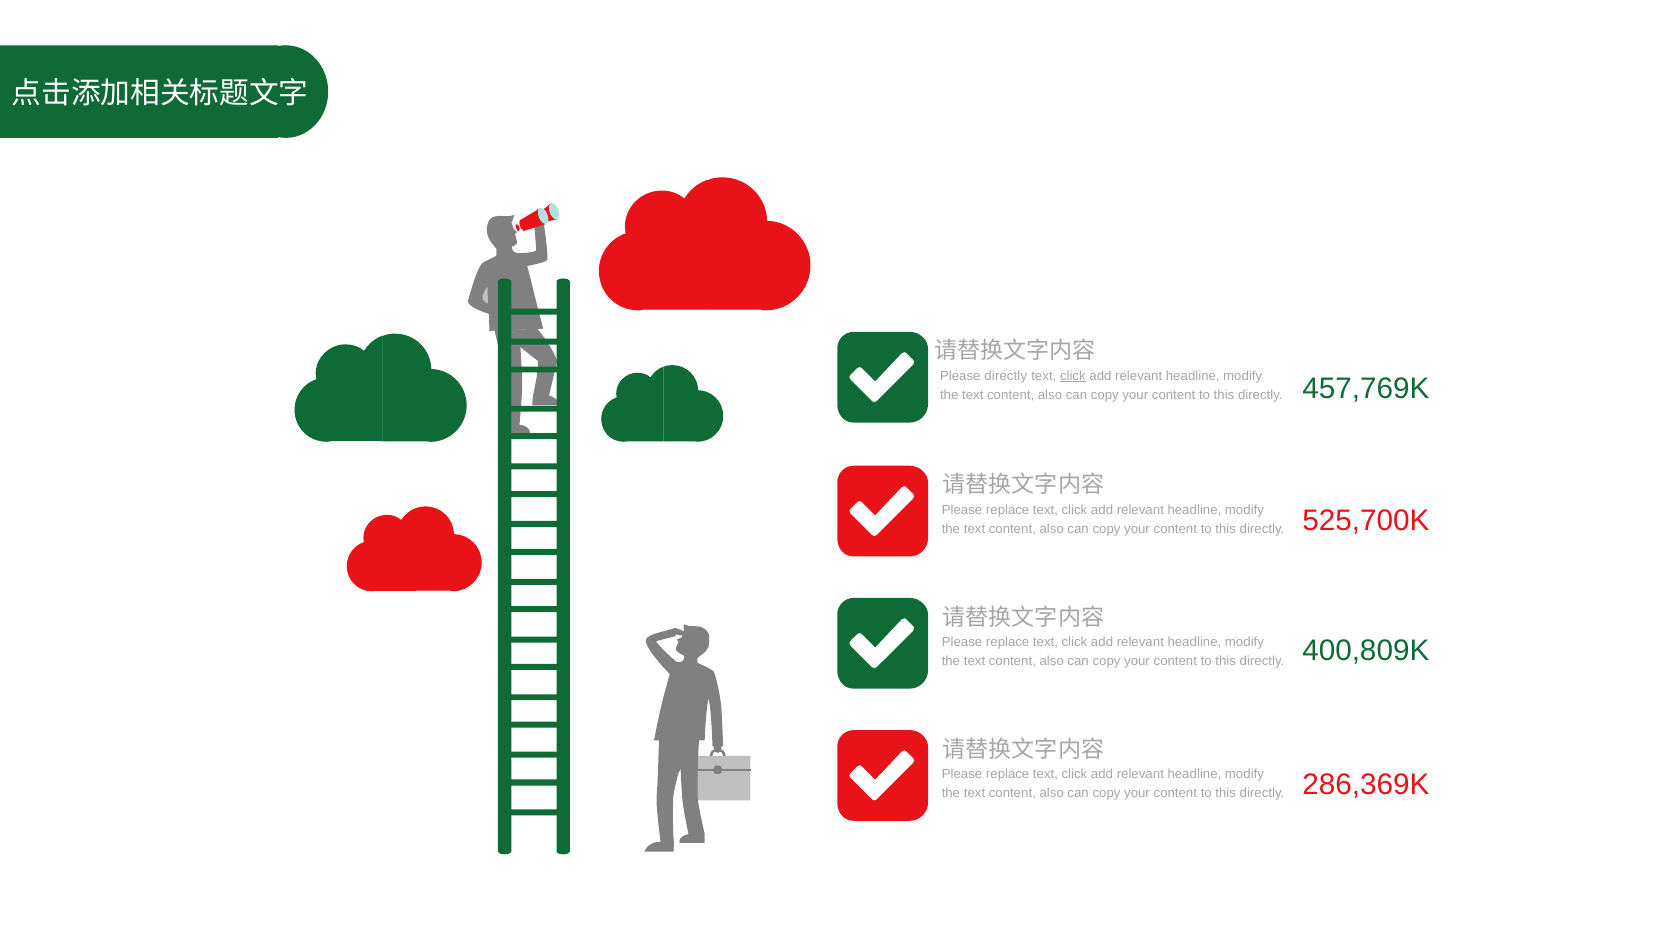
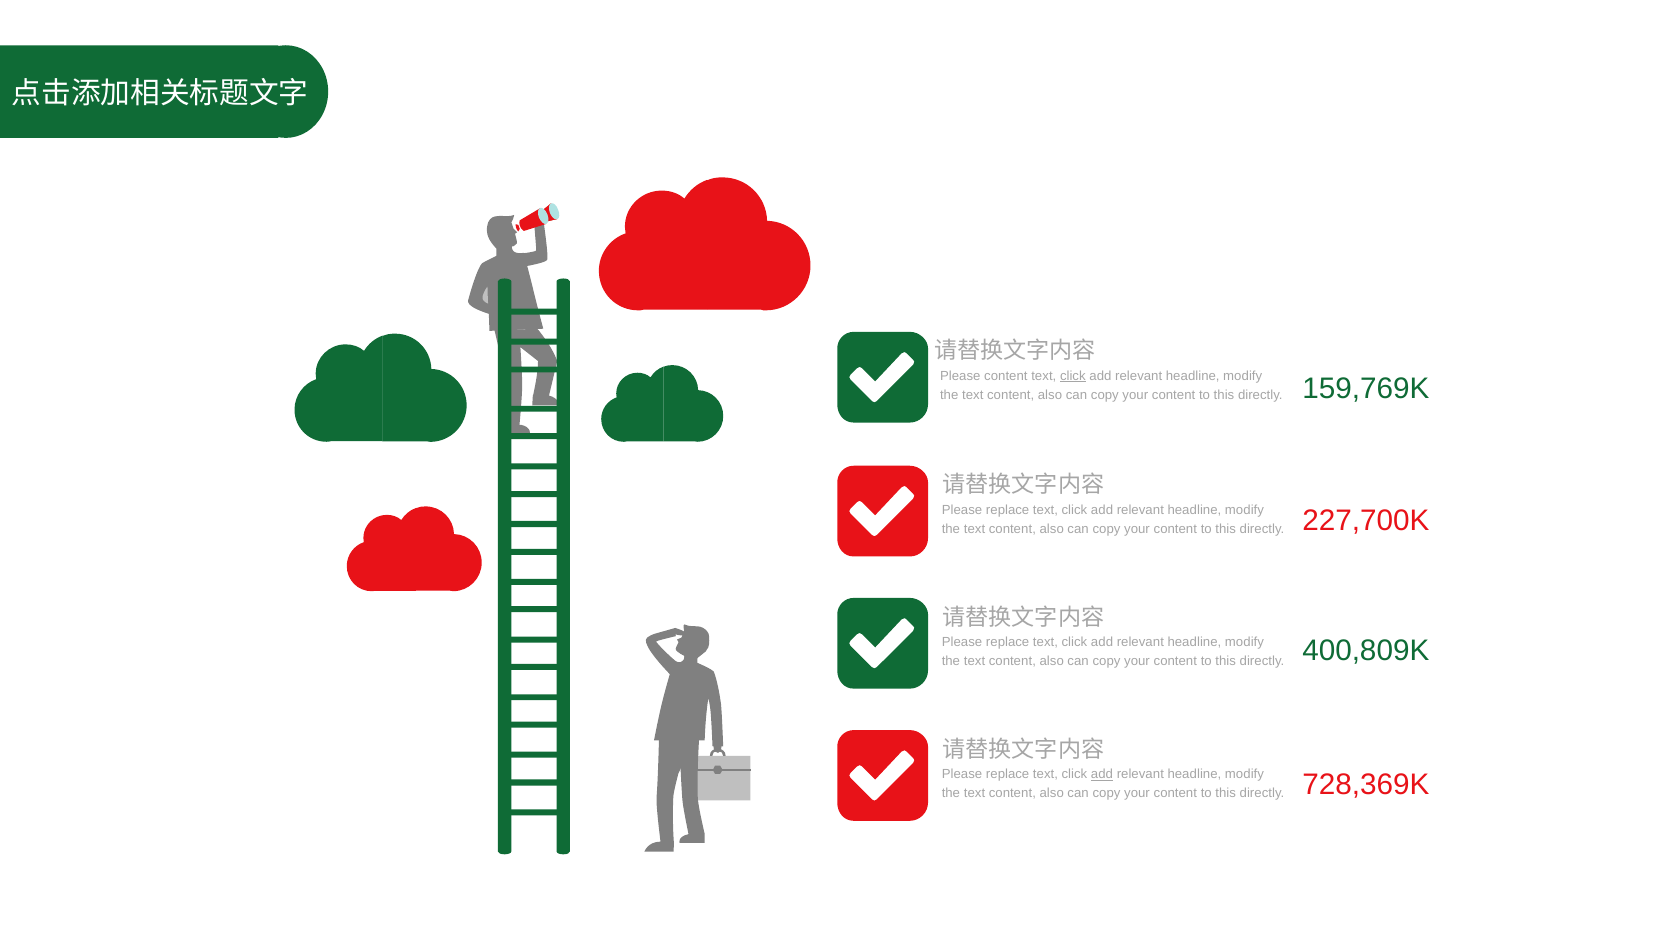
Please directly: directly -> content
457,769K: 457,769K -> 159,769K
525,700K: 525,700K -> 227,700K
add at (1102, 775) underline: none -> present
286,369K: 286,369K -> 728,369K
